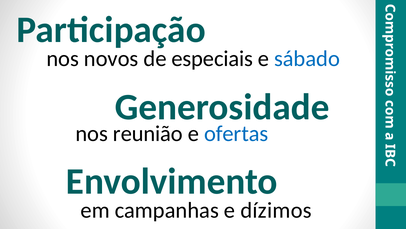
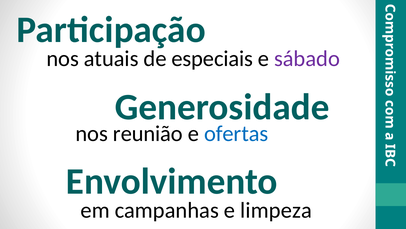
novos: novos -> atuais
sábado colour: blue -> purple
dízimos: dízimos -> limpeza
